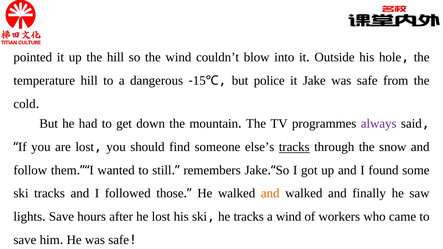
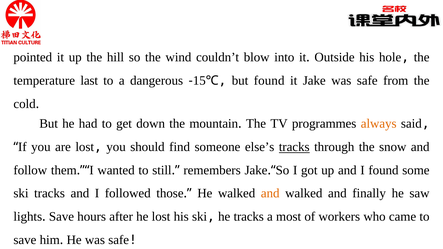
temperature hill: hill -> last
but police: police -> found
always colour: purple -> orange
a wind: wind -> most
